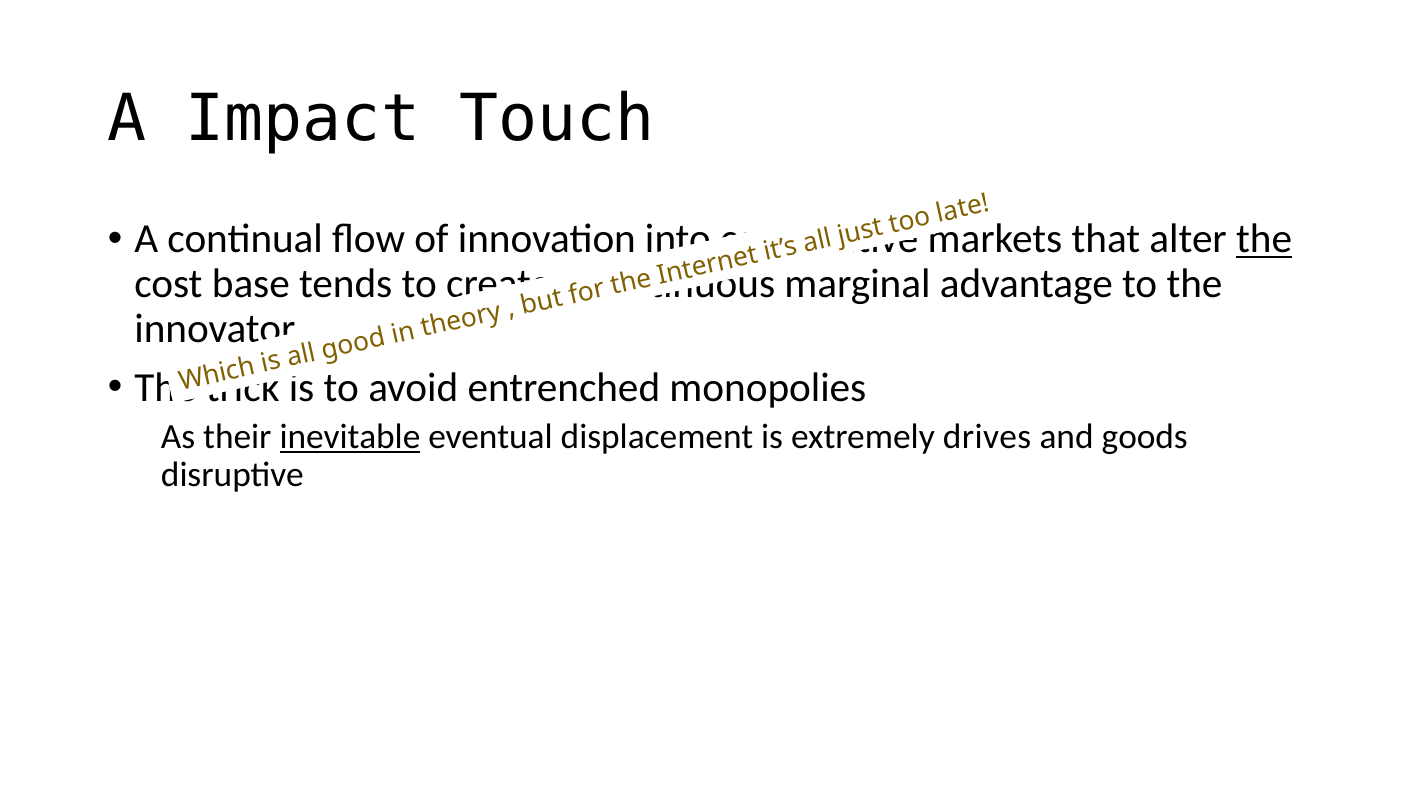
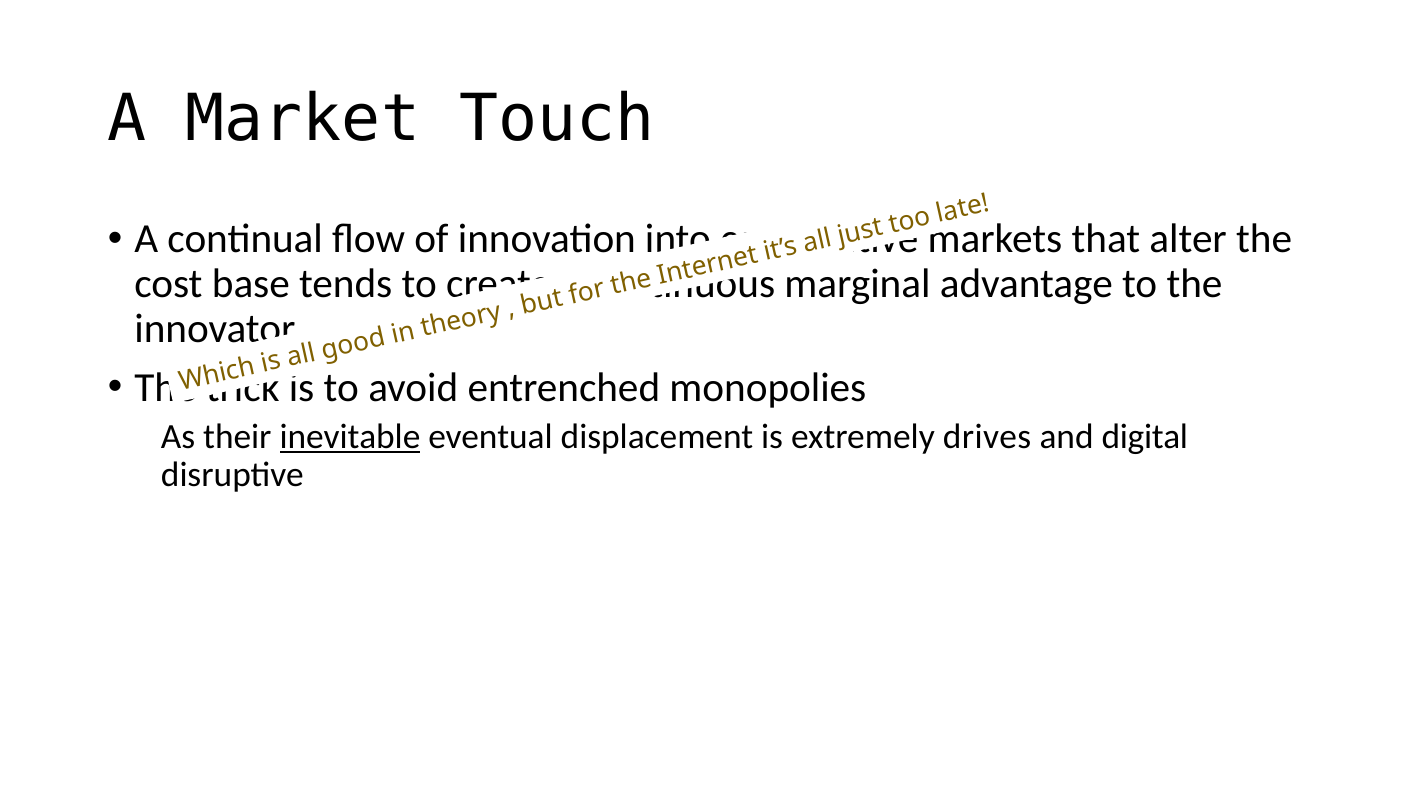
Impact: Impact -> Market
the at (1264, 239) underline: present -> none
goods: goods -> digital
